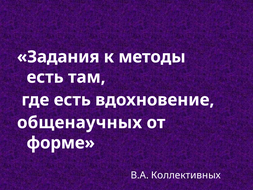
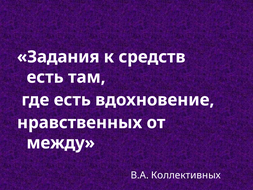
методы: методы -> средств
общенаучных: общенаучных -> нравственных
форме: форме -> между
